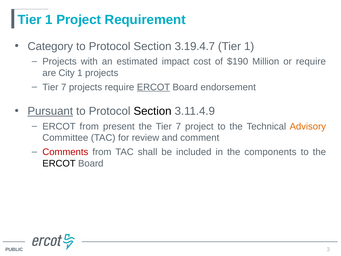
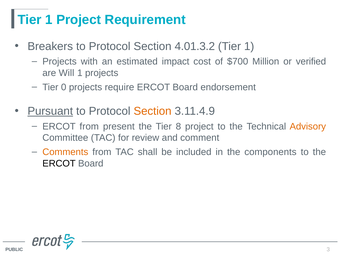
Category: Category -> Breakers
3.19.4.7: 3.19.4.7 -> 4.01.3.2
$190: $190 -> $700
or require: require -> verified
City: City -> Will
7 at (64, 87): 7 -> 0
ERCOT at (153, 87) underline: present -> none
Section at (153, 111) colour: black -> orange
the Tier 7: 7 -> 8
Comments colour: red -> orange
